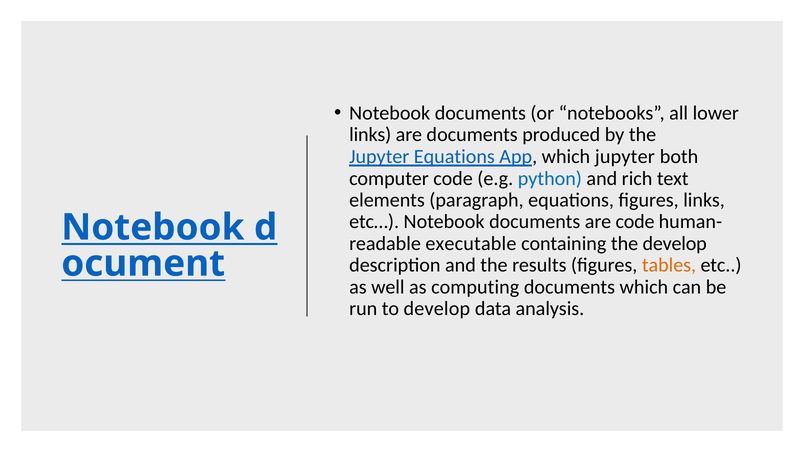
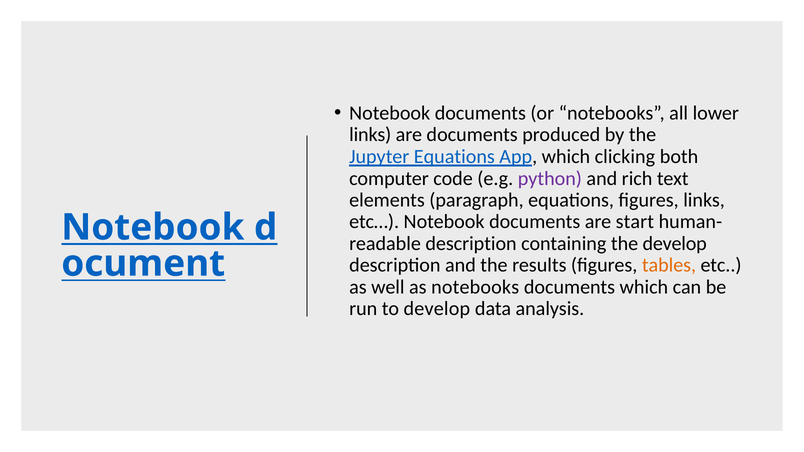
which jupyter: jupyter -> clicking
python colour: blue -> purple
are code: code -> start
executable at (471, 244): executable -> description
as computing: computing -> notebooks
